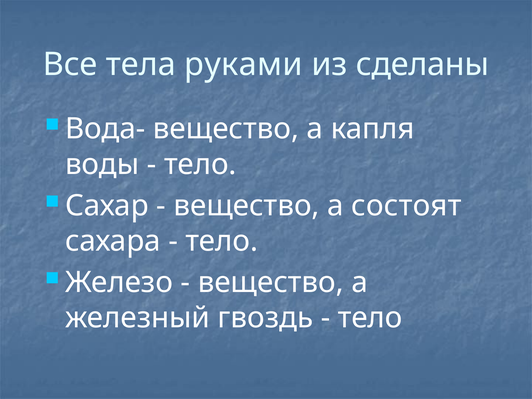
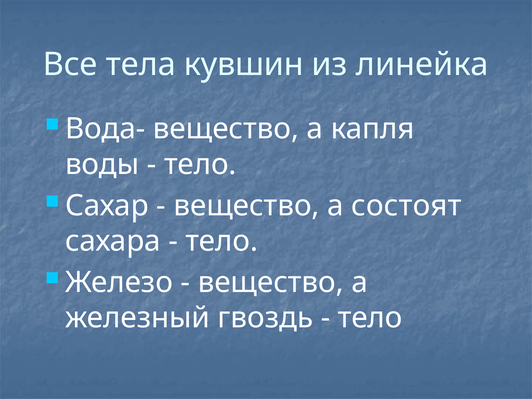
руками: руками -> кувшин
сделаны: сделаны -> линейка
